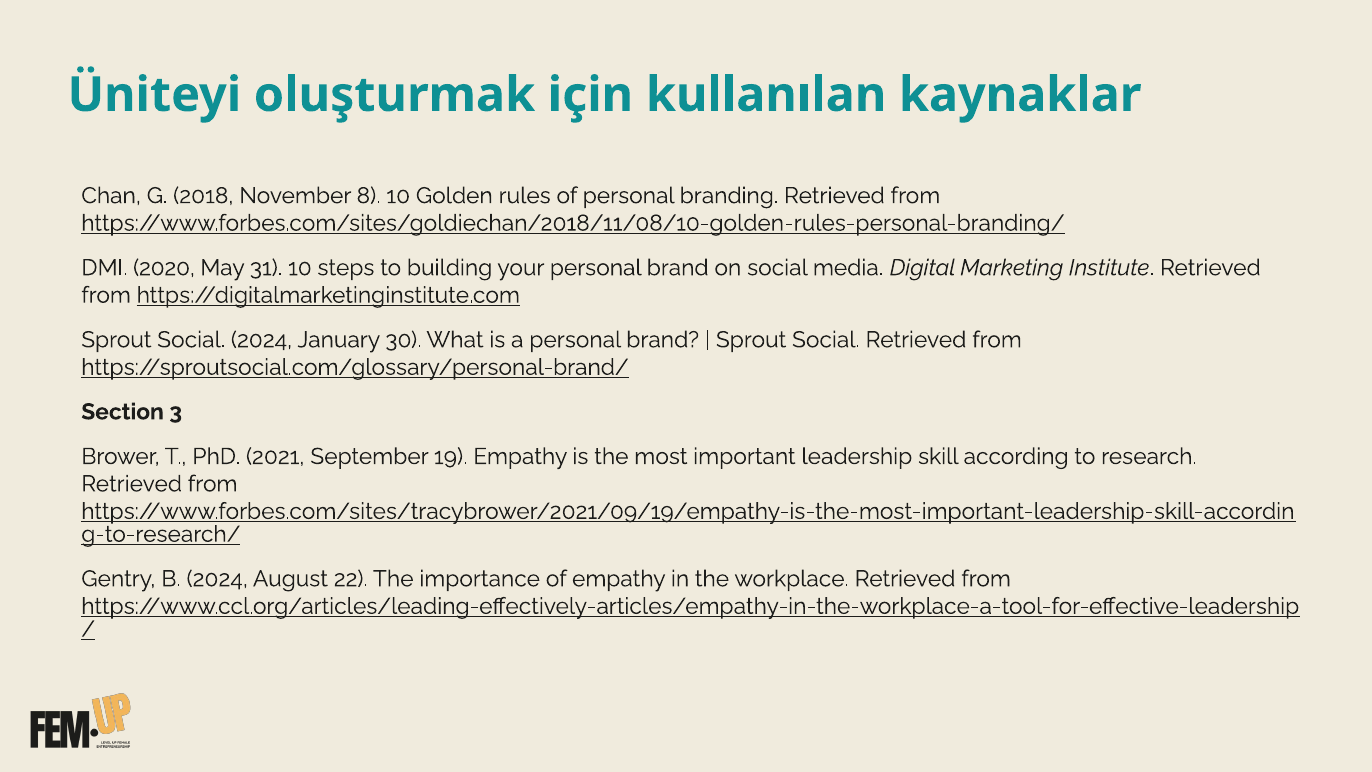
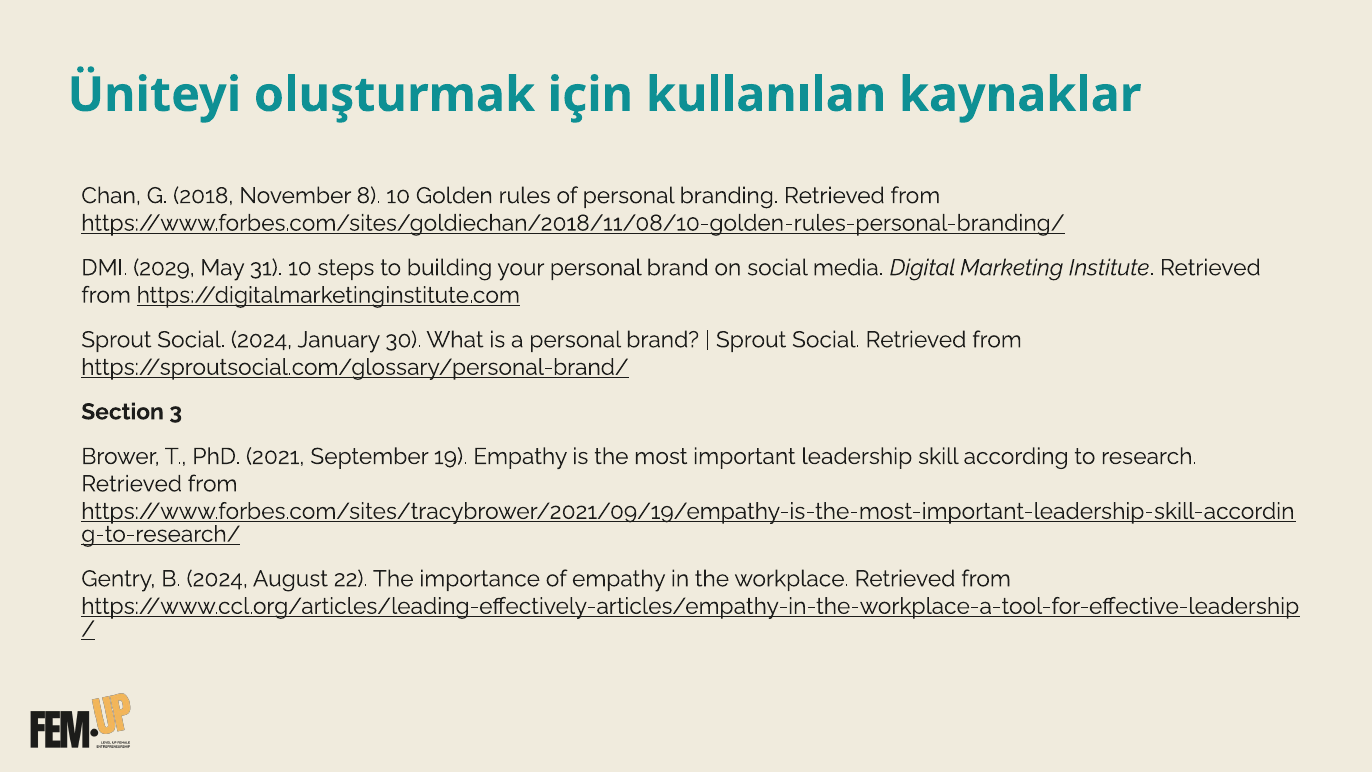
2020: 2020 -> 2029
